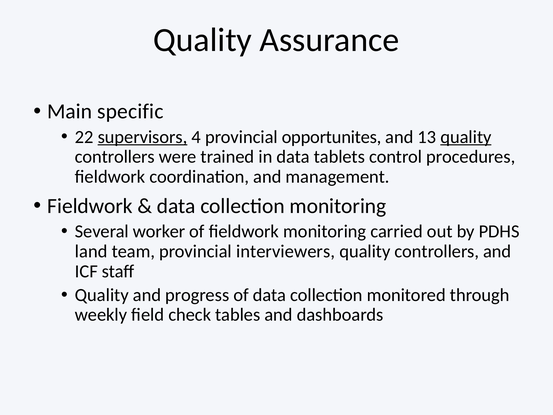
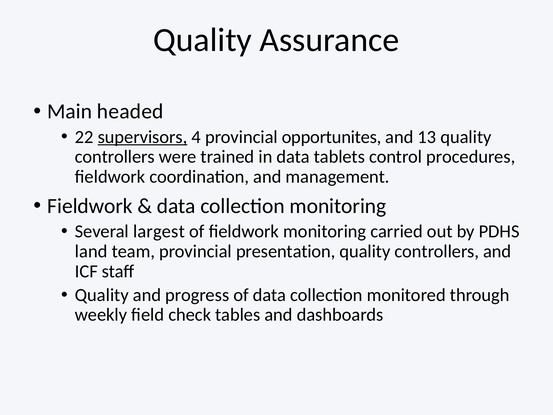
specific: specific -> headed
quality at (466, 137) underline: present -> none
worker: worker -> largest
interviewers: interviewers -> presentation
